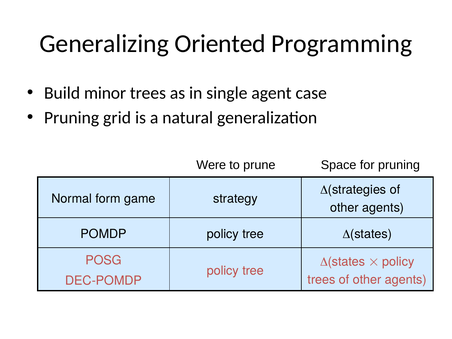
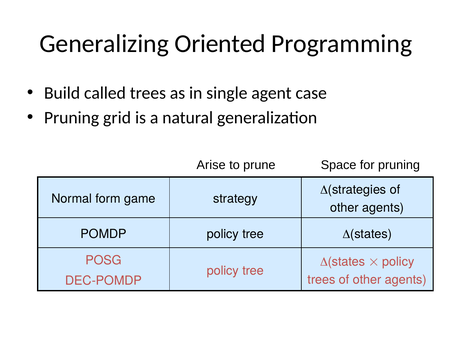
minor: minor -> called
Were: Were -> Arise
